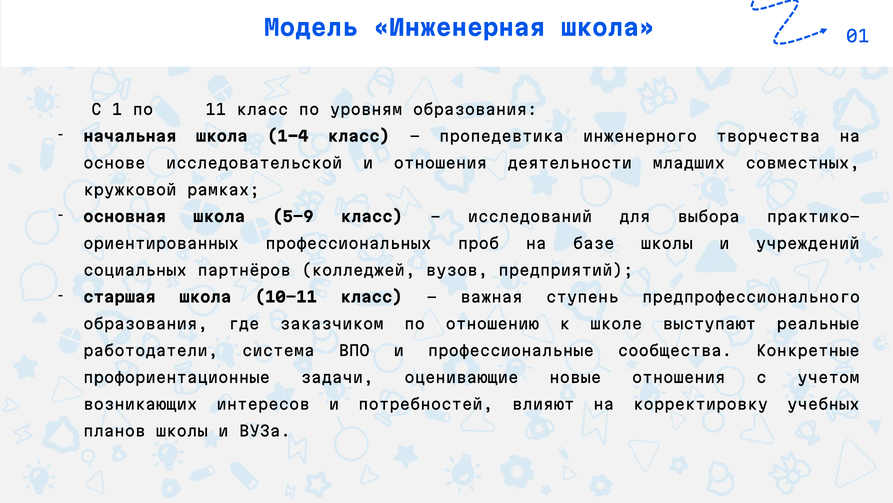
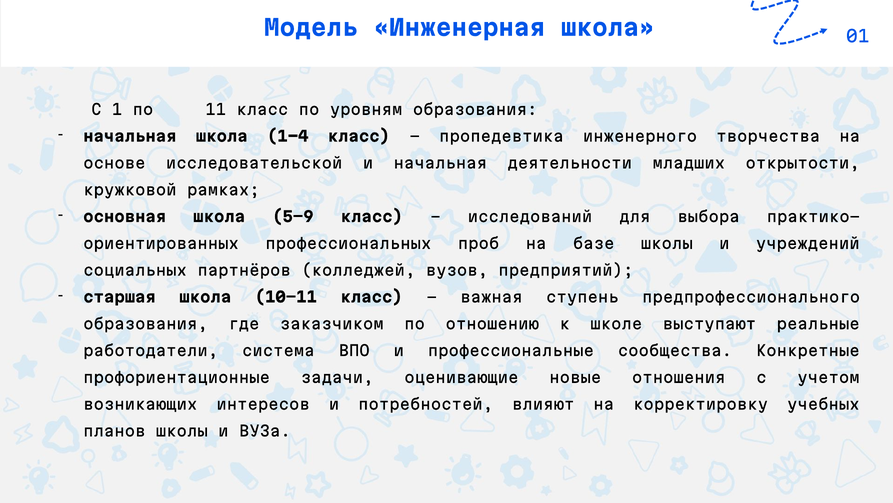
и отношения: отношения -> начальная
совместных: совместных -> открытости
